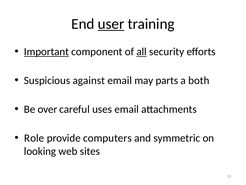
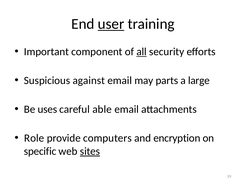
Important underline: present -> none
both: both -> large
over: over -> uses
uses: uses -> able
symmetric: symmetric -> encryption
looking: looking -> specific
sites underline: none -> present
